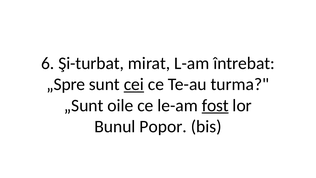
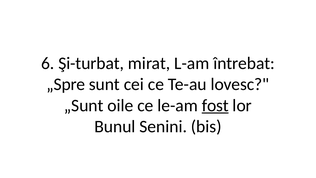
cei underline: present -> none
turma: turma -> lovesc
Popor: Popor -> Senini
